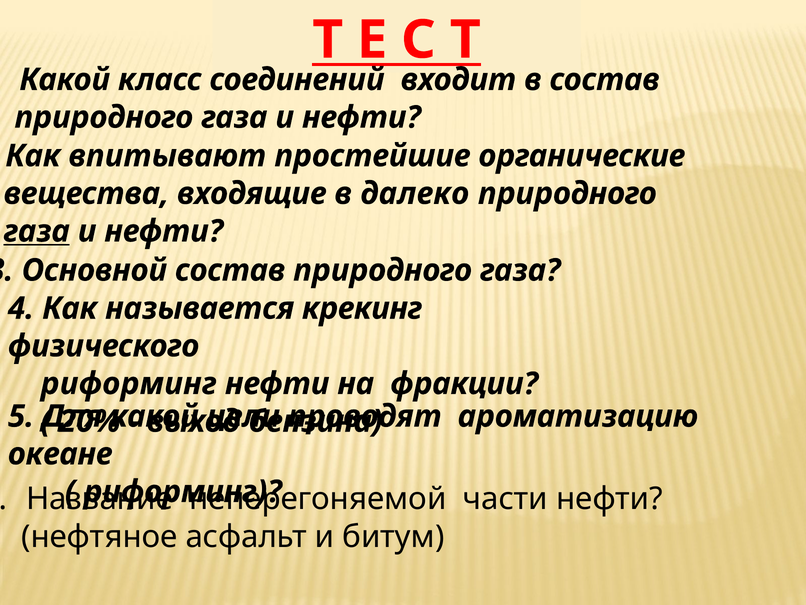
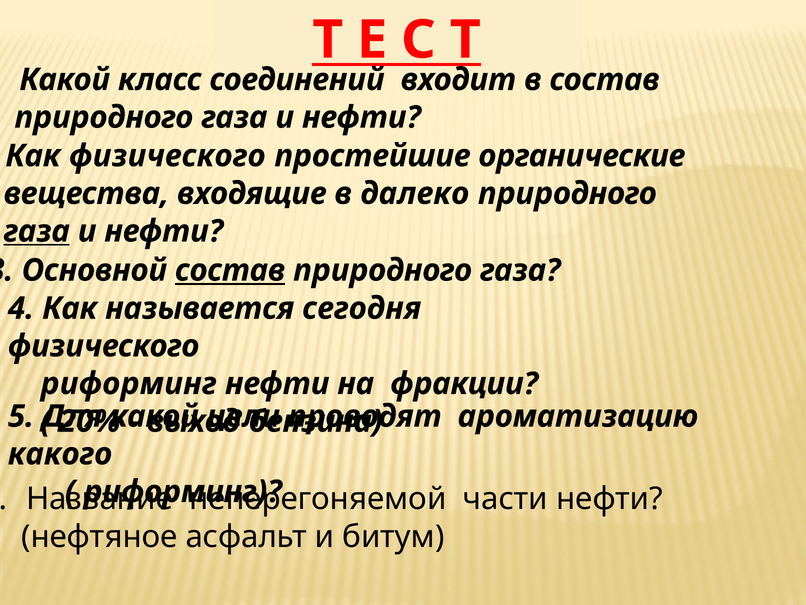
Как впитывают: впитывают -> физического
состав at (230, 270) underline: none -> present
крекинг: крекинг -> сегодня
океане: океане -> какого
